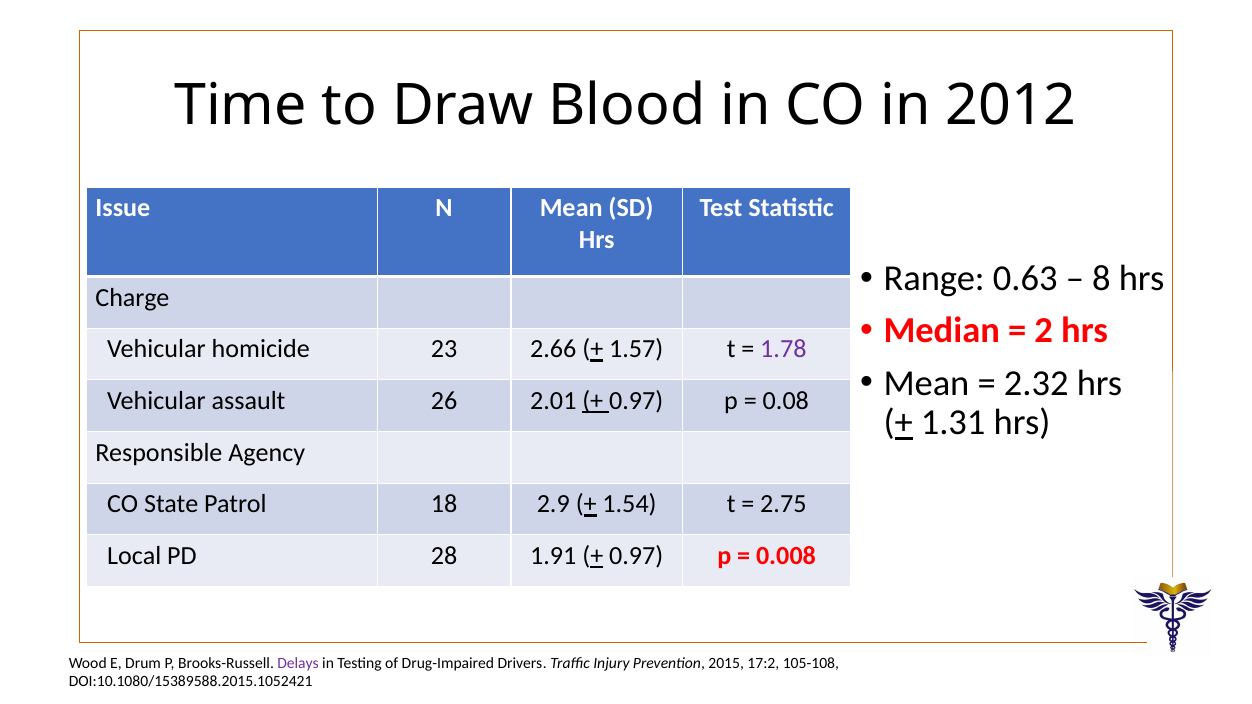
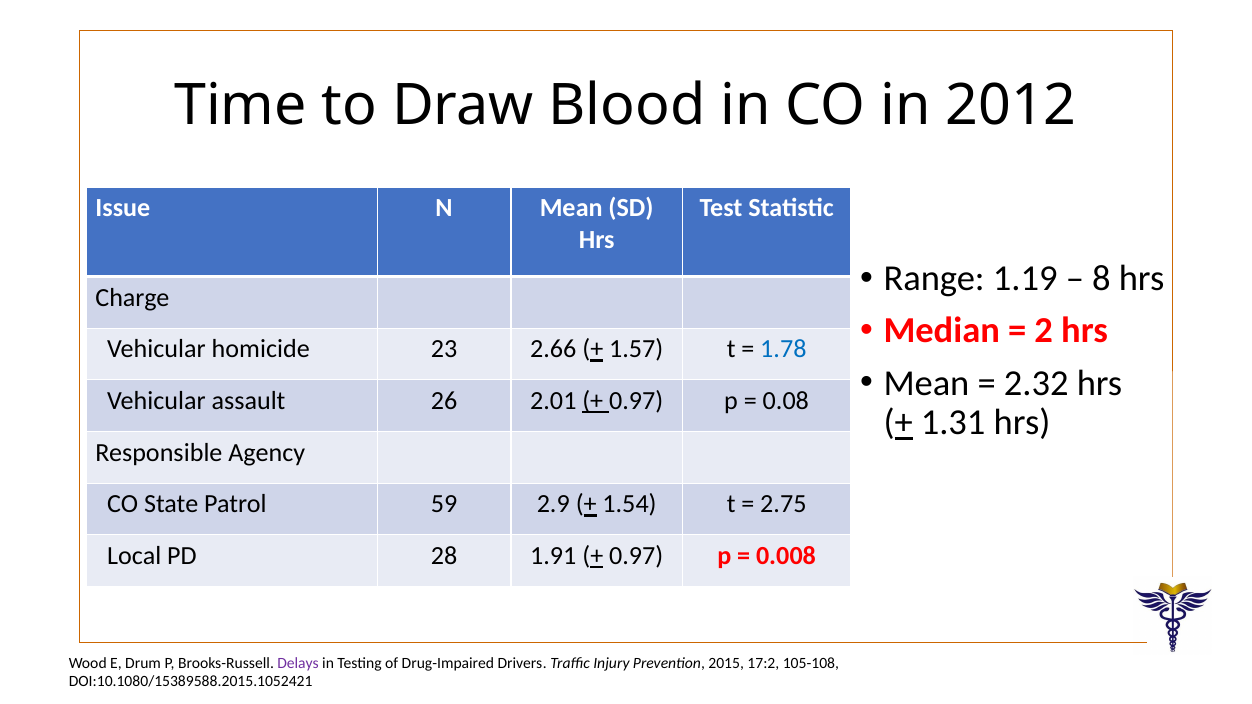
0.63: 0.63 -> 1.19
1.78 colour: purple -> blue
18: 18 -> 59
